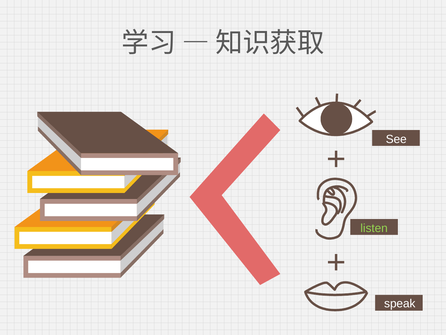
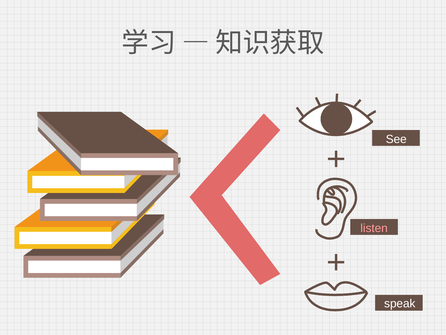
listen colour: light green -> pink
